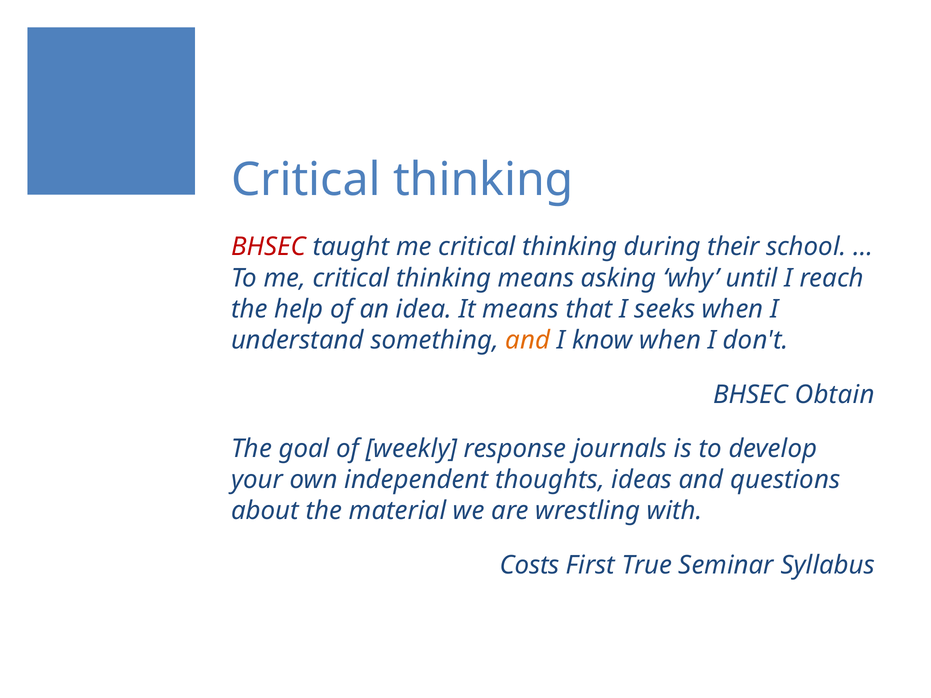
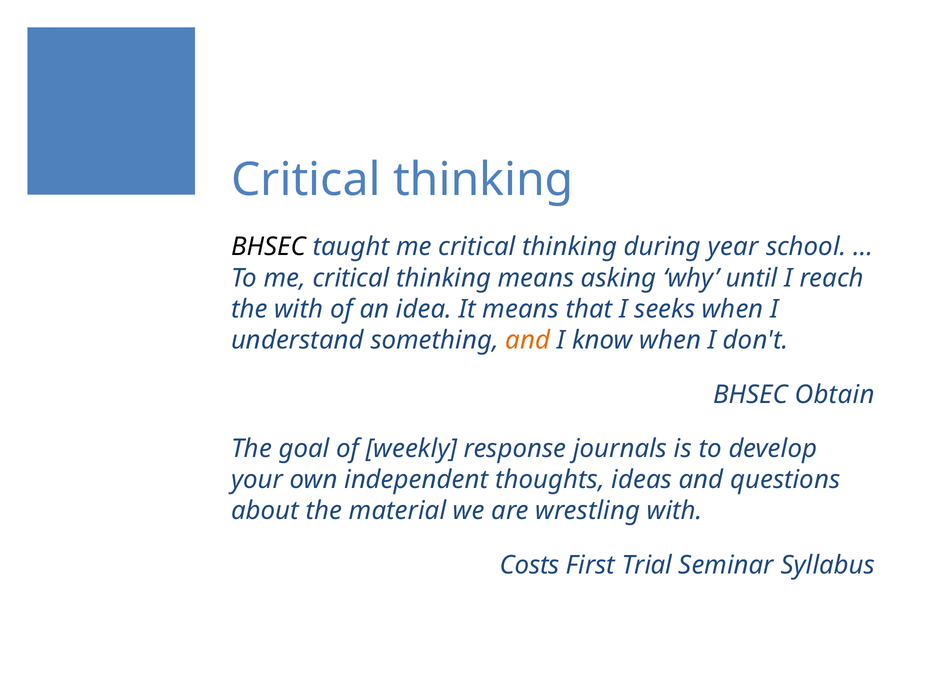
BHSEC at (268, 247) colour: red -> black
their: their -> year
the help: help -> with
True: True -> Trial
